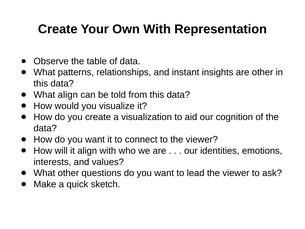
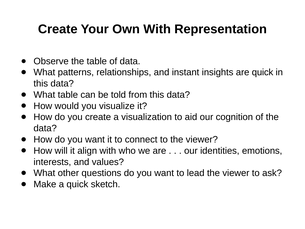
are other: other -> quick
What align: align -> table
